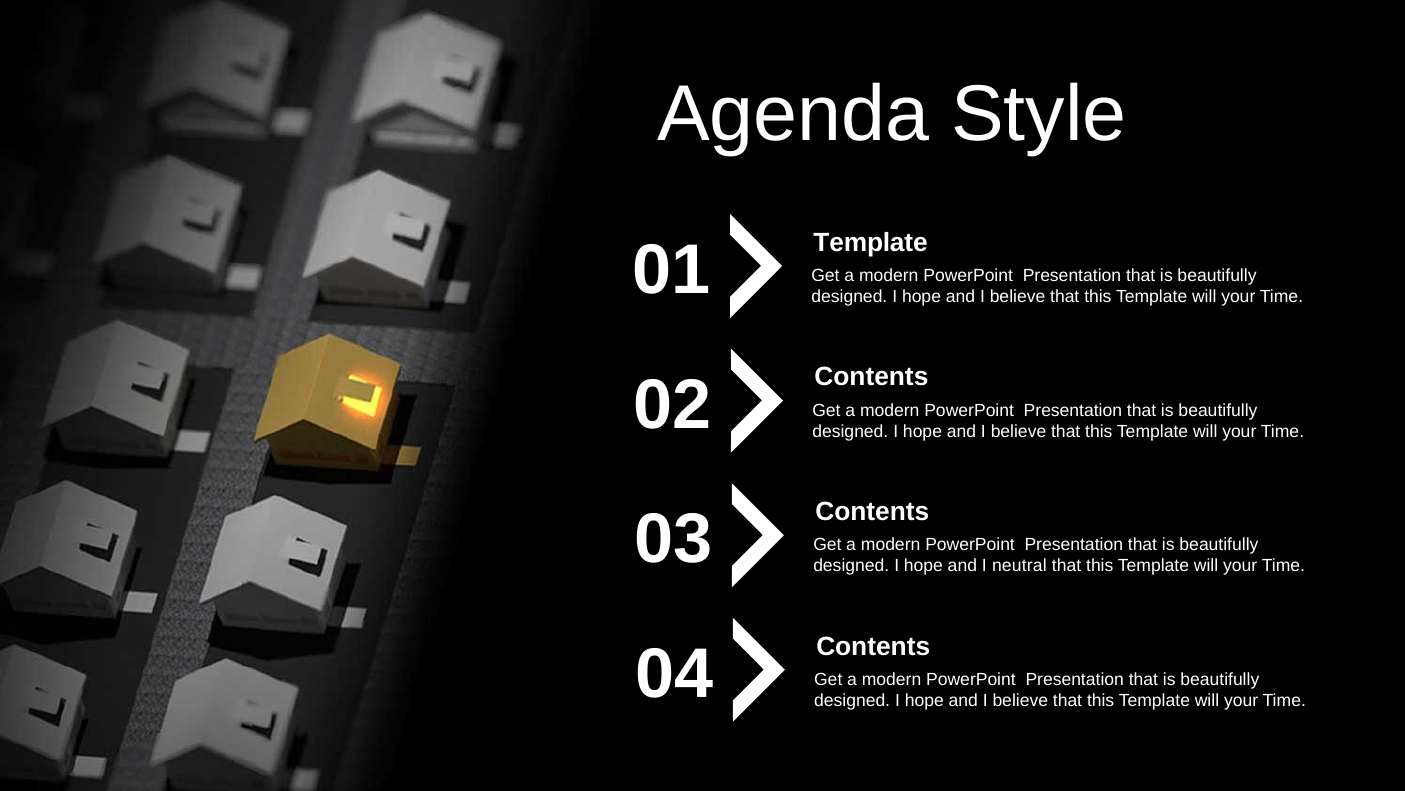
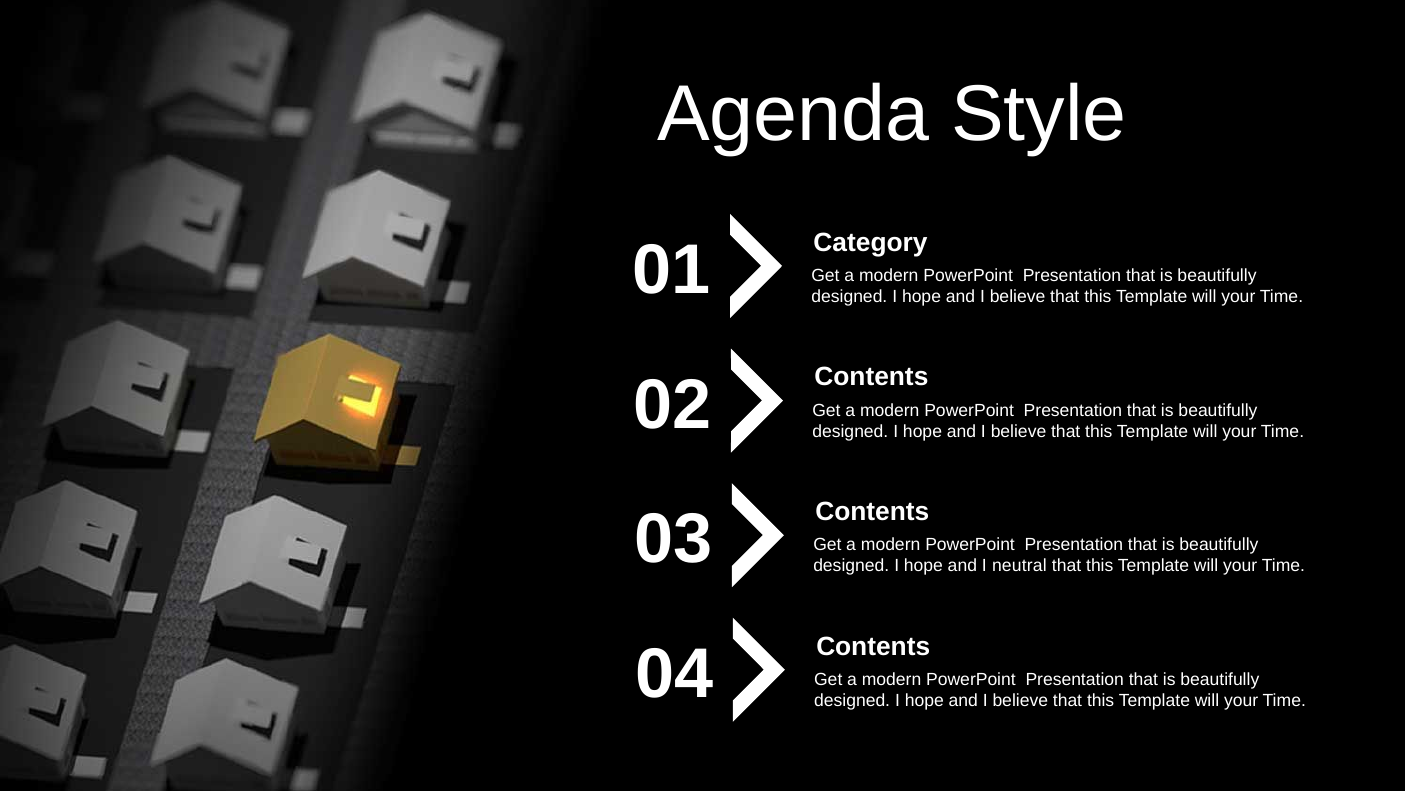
Template at (871, 242): Template -> Category
